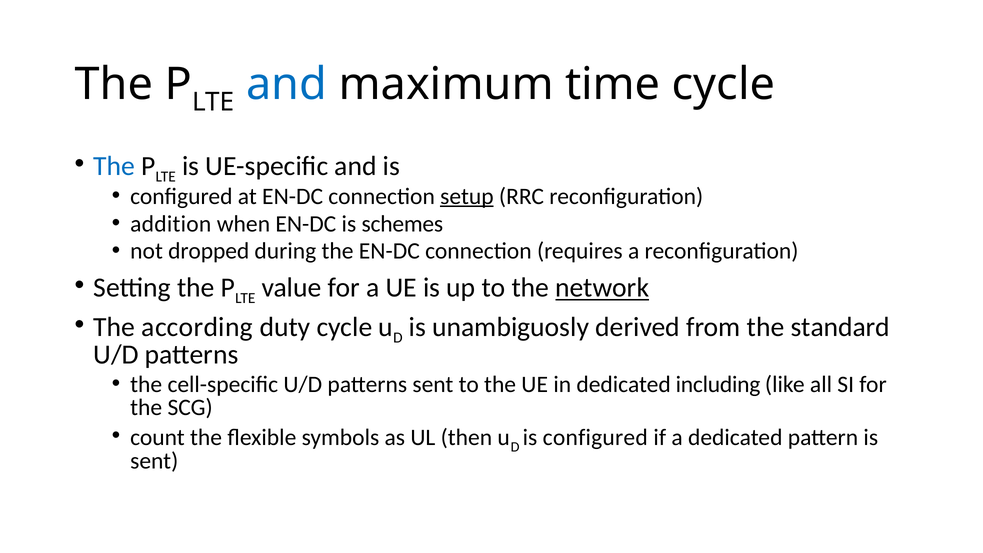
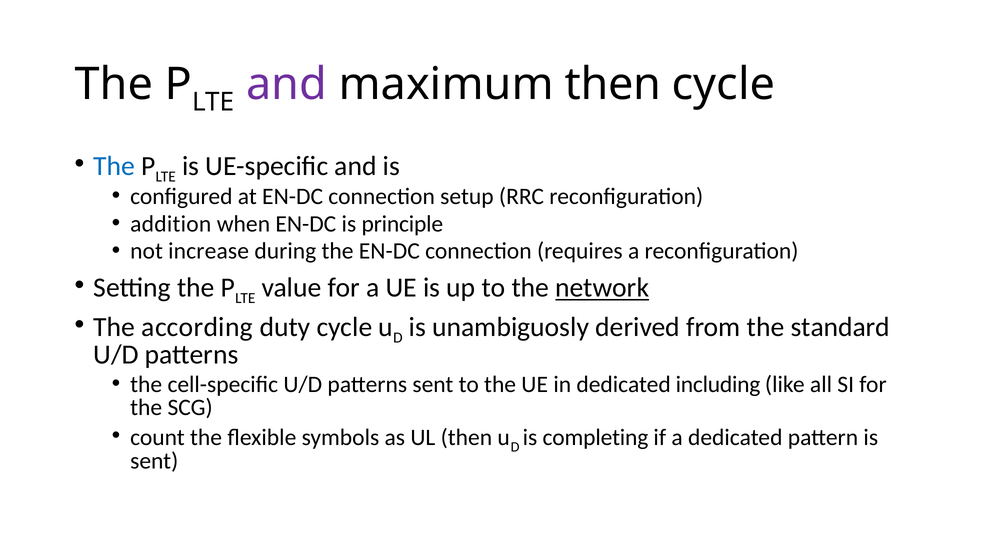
and at (287, 85) colour: blue -> purple
maximum time: time -> then
setup underline: present -> none
schemes: schemes -> principle
dropped: dropped -> increase
is configured: configured -> completing
